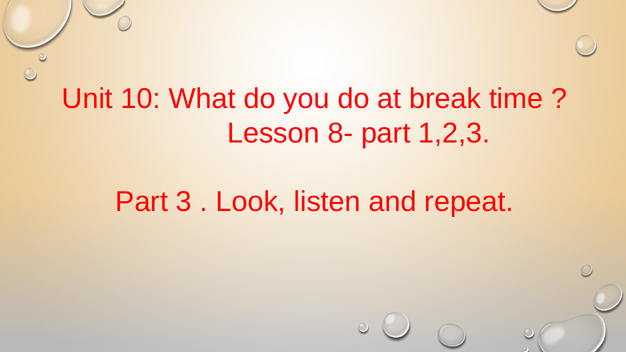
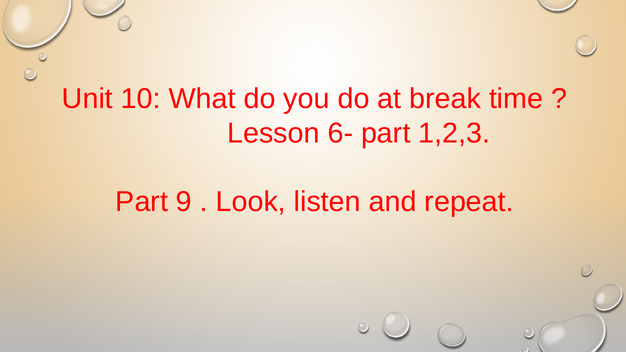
8-: 8- -> 6-
3: 3 -> 9
